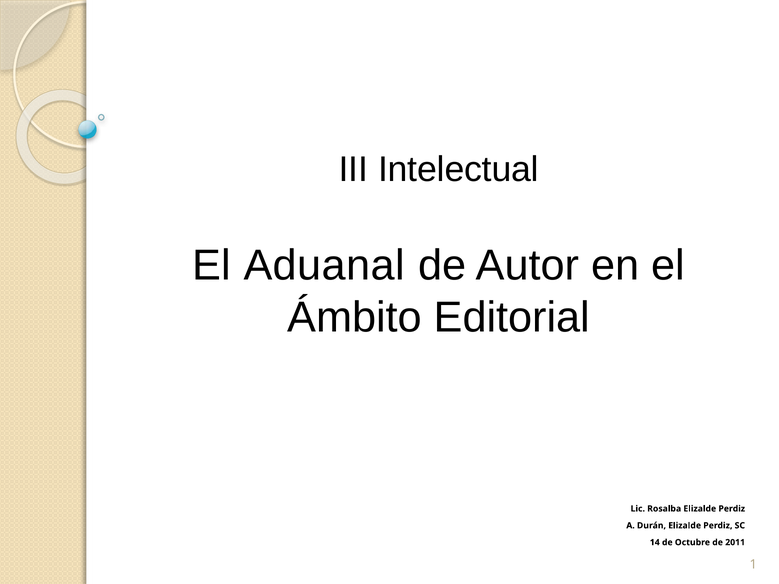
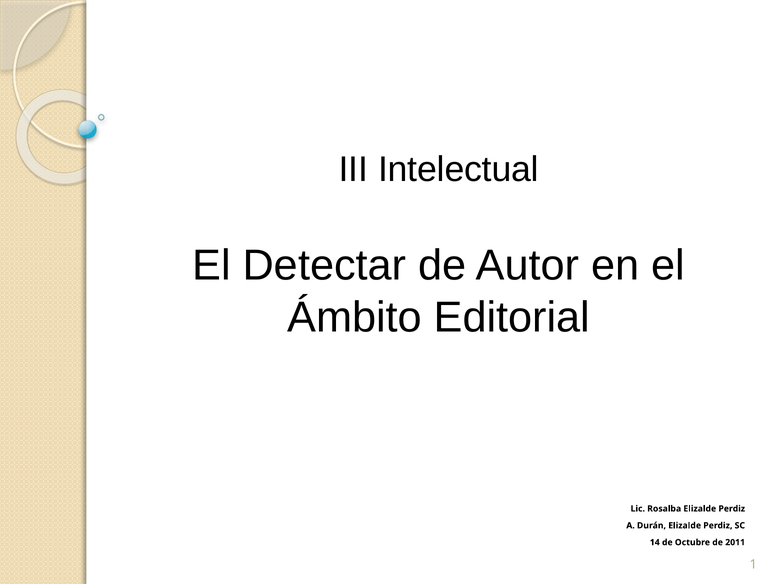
Aduanal: Aduanal -> Detectar
